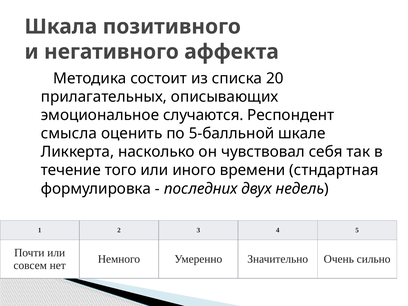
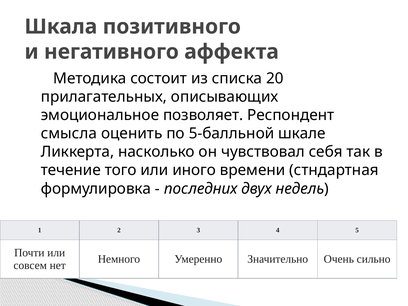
случаются: случаются -> позволяет
